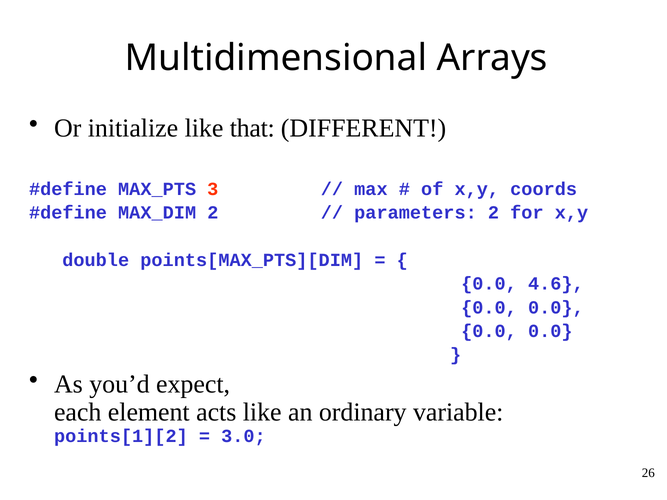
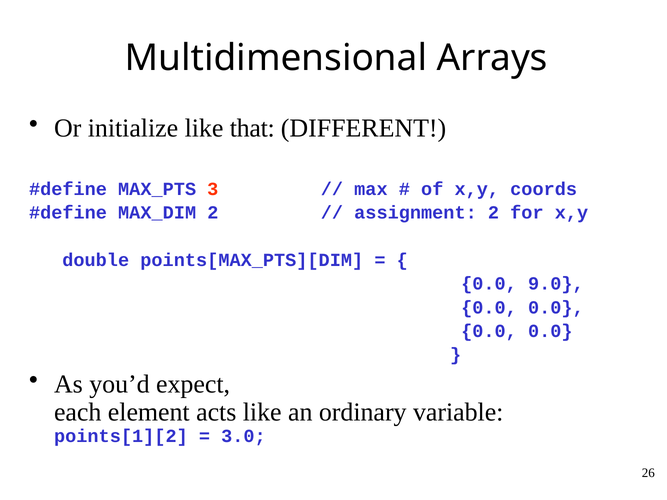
parameters: parameters -> assignment
4.6: 4.6 -> 9.0
